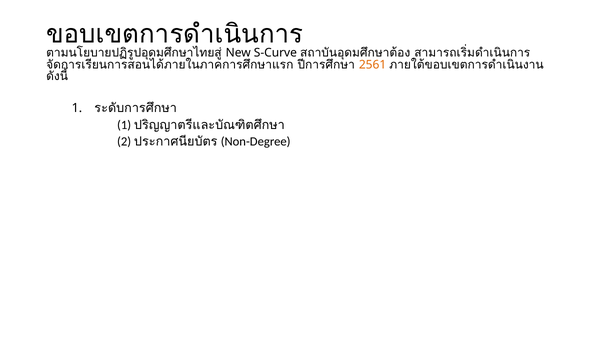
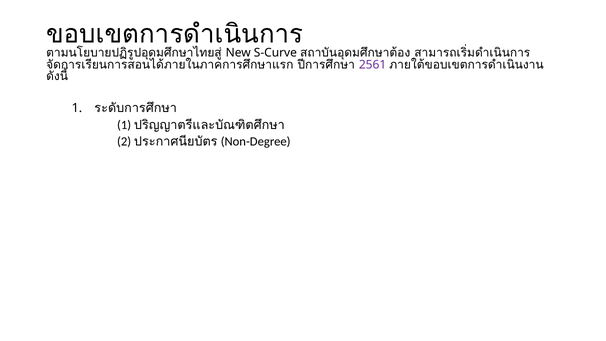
2561 colour: orange -> purple
